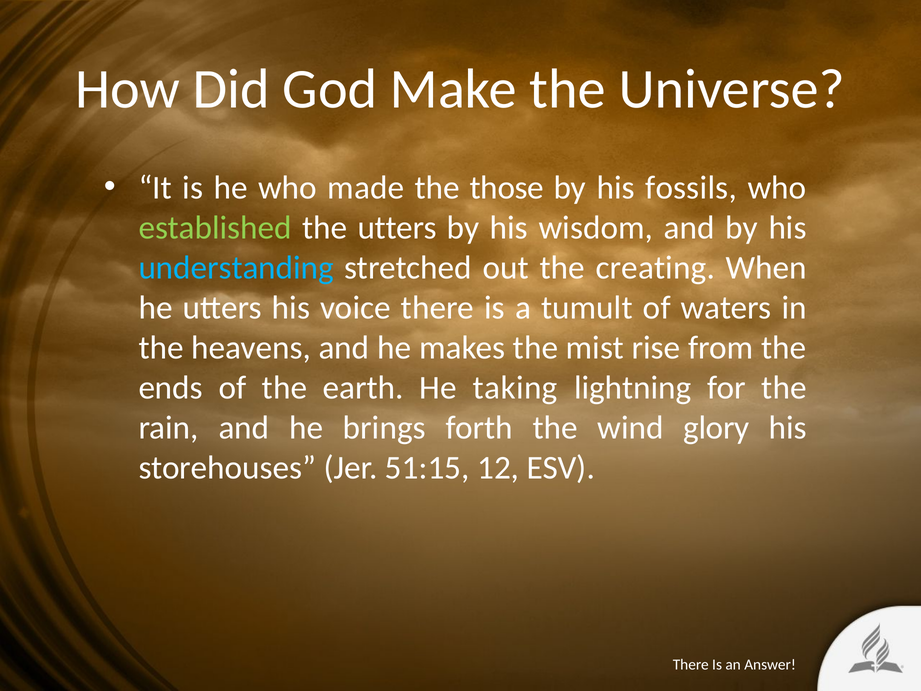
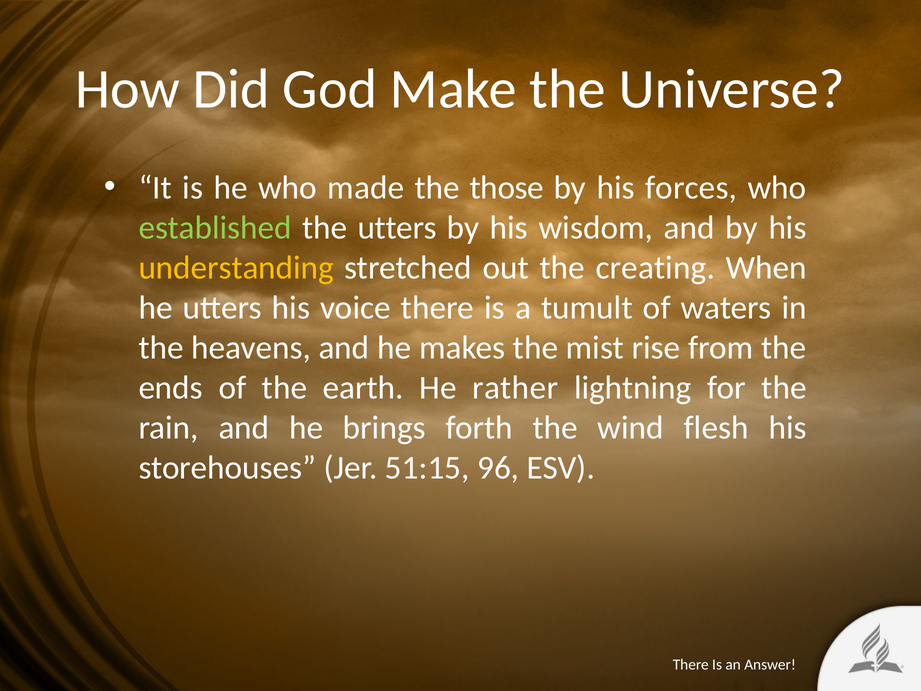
fossils: fossils -> forces
understanding colour: light blue -> yellow
taking: taking -> rather
glory: glory -> flesh
12: 12 -> 96
